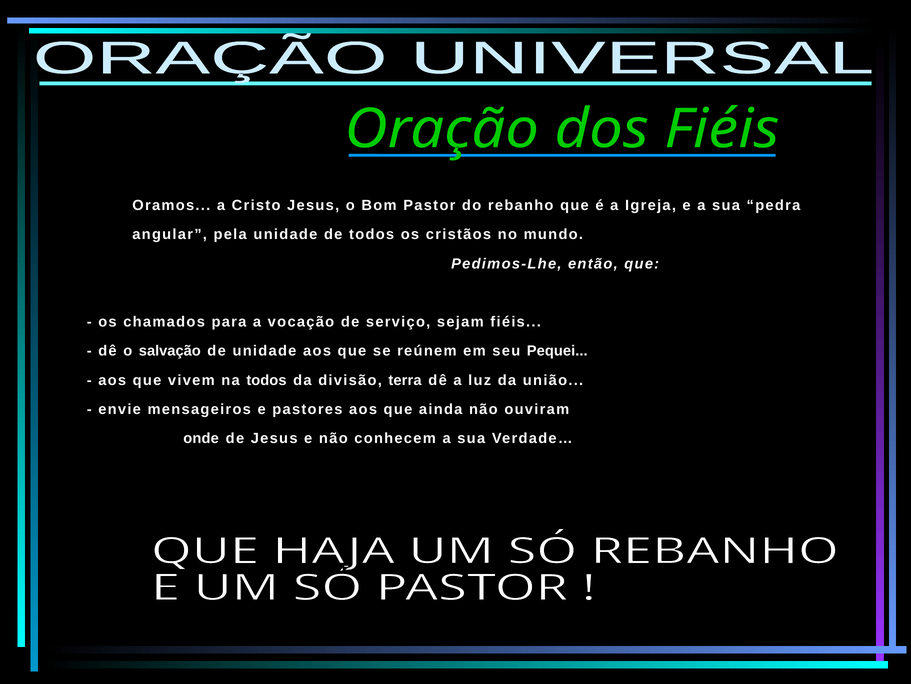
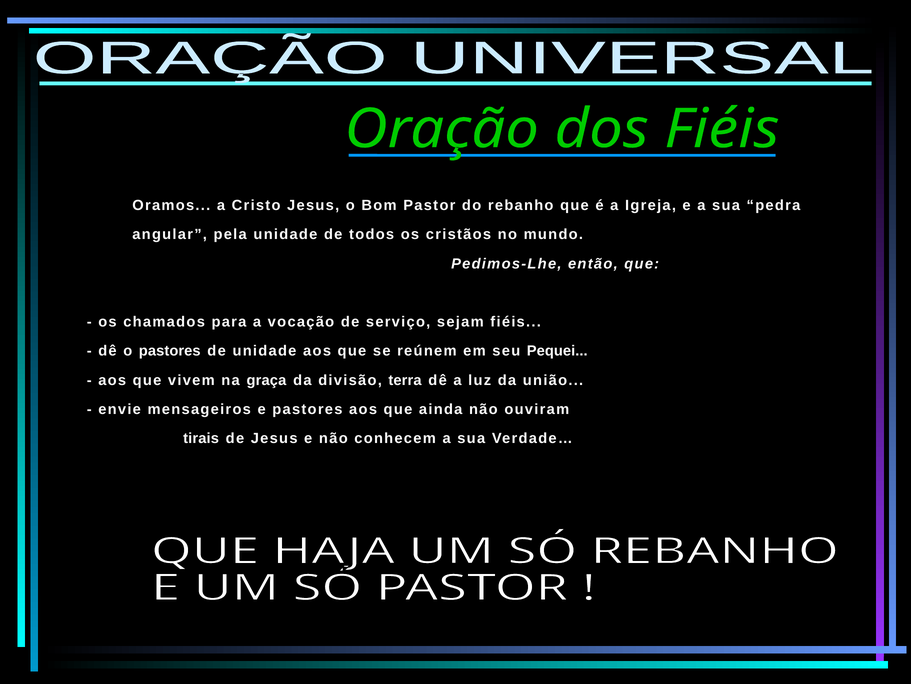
o salvação: salvação -> pastores
na todos: todos -> graça
onde: onde -> tirais
